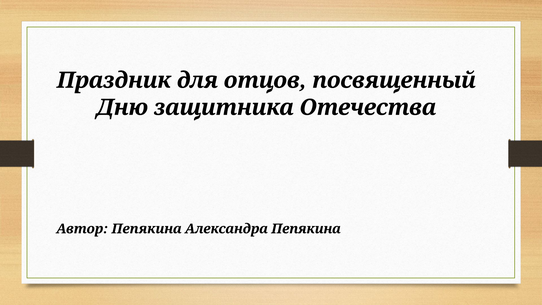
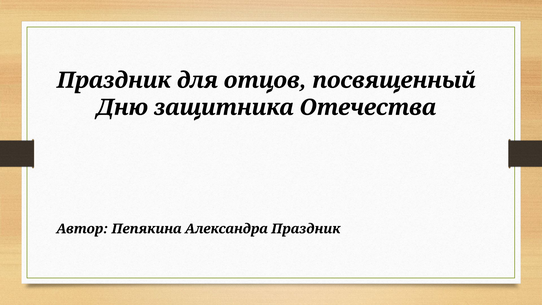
Александра Пепякина: Пепякина -> Праздник
